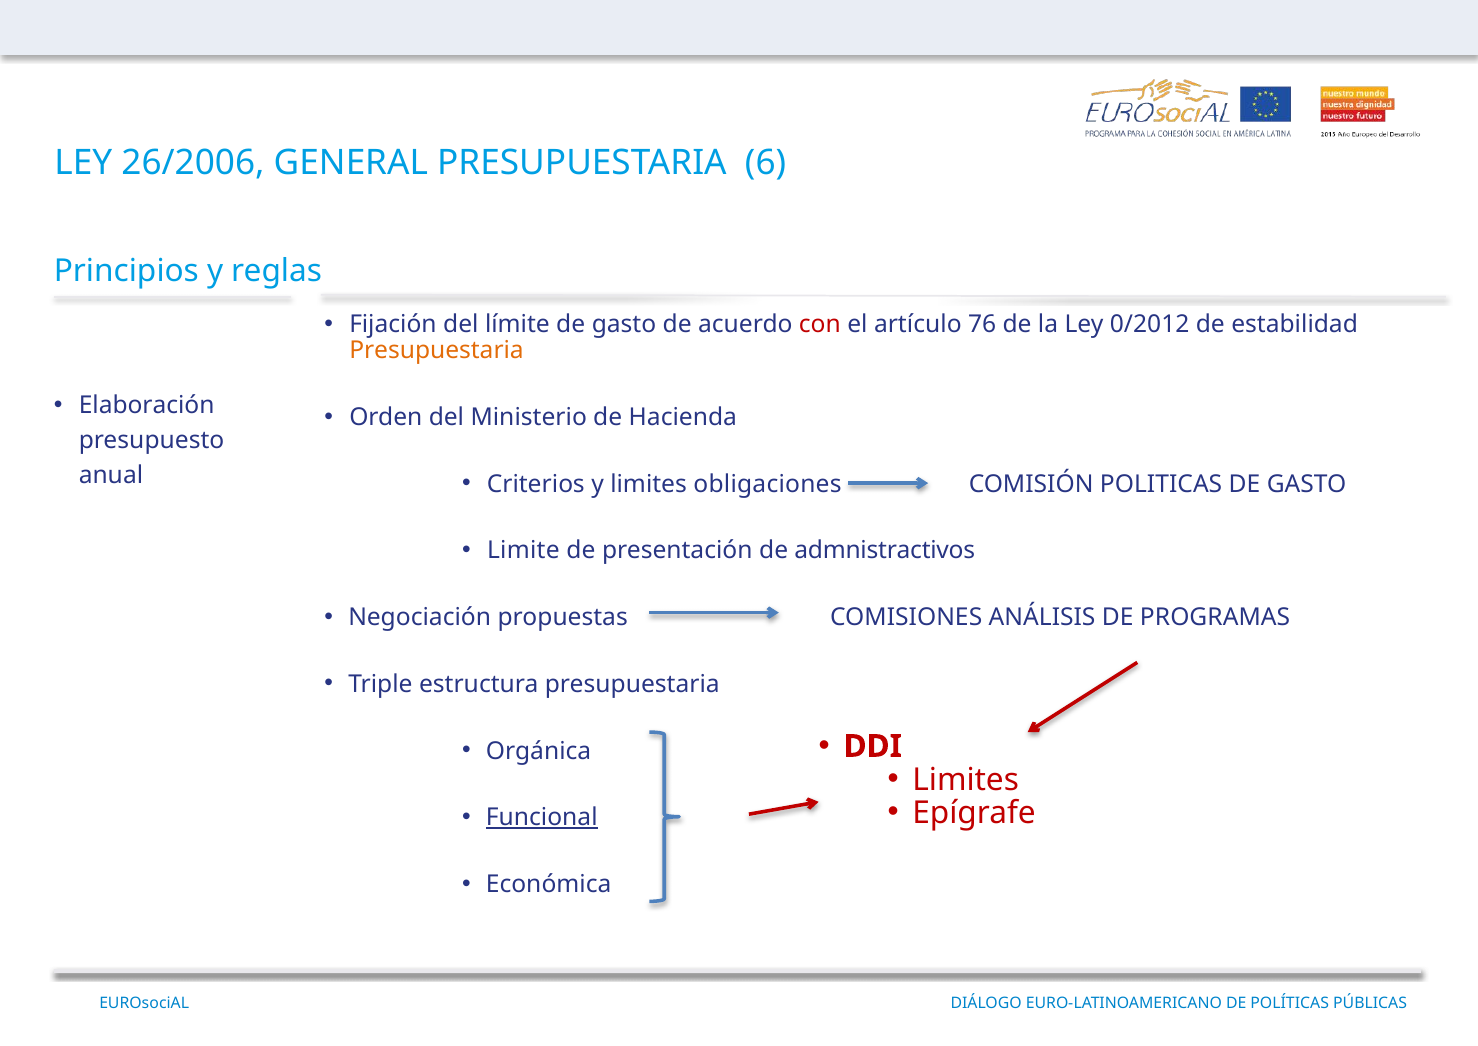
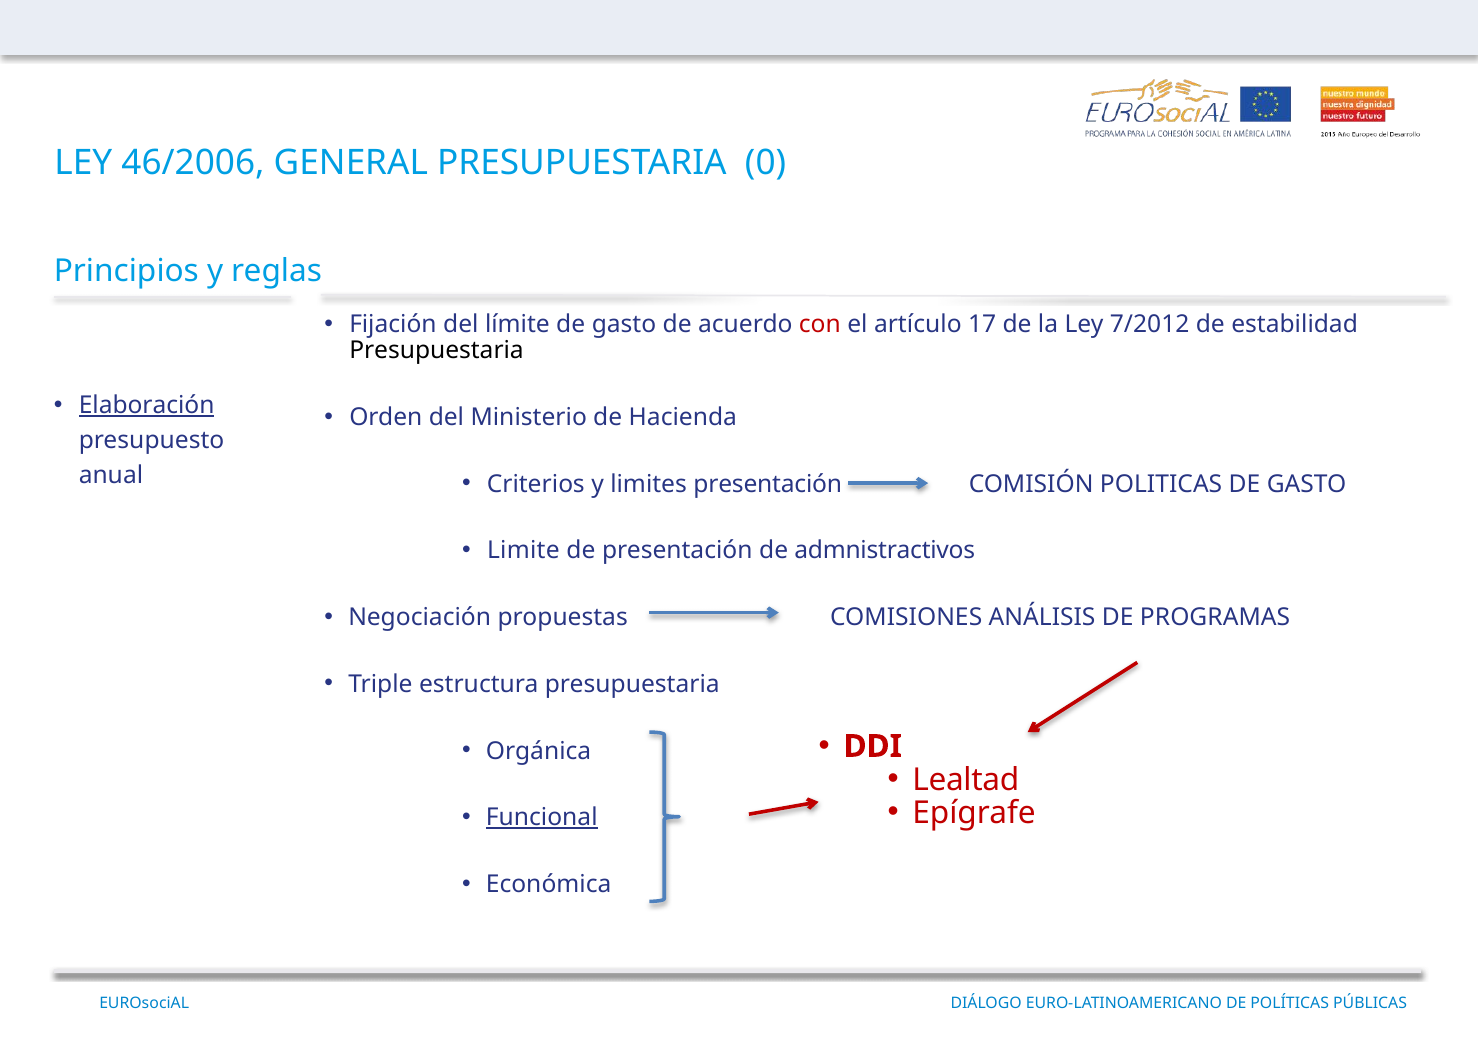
26/2006: 26/2006 -> 46/2006
6: 6 -> 0
76: 76 -> 17
0/2012: 0/2012 -> 7/2012
Presupuestaria at (437, 350) colour: orange -> black
Elaboración underline: none -> present
limites obligaciones: obligaciones -> presentación
Limites at (966, 780): Limites -> Lealtad
